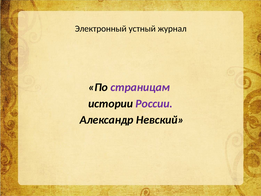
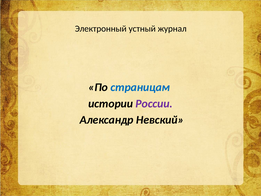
страницам colour: purple -> blue
